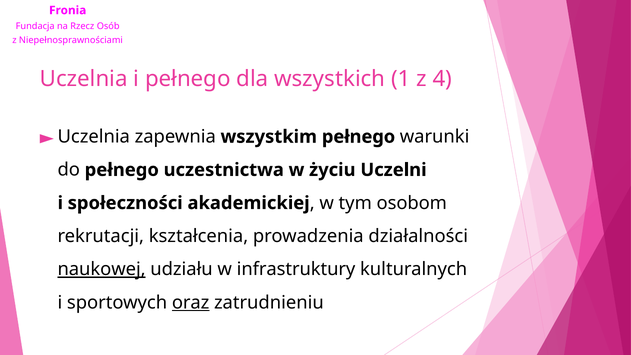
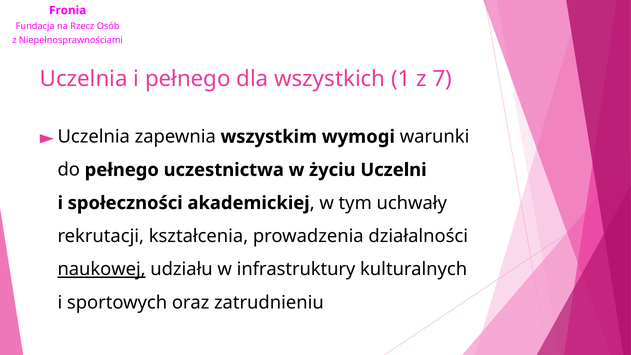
4: 4 -> 7
wszystkim pełnego: pełnego -> wymogi
osobom: osobom -> uchwały
oraz underline: present -> none
